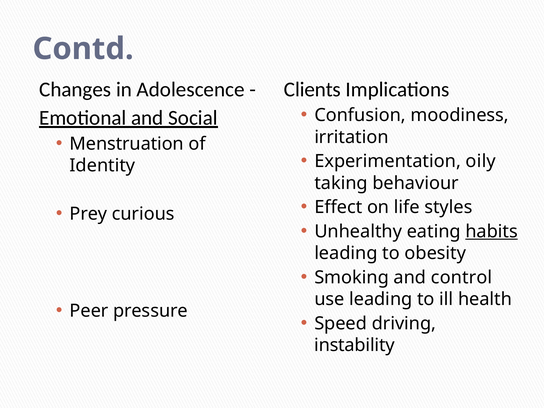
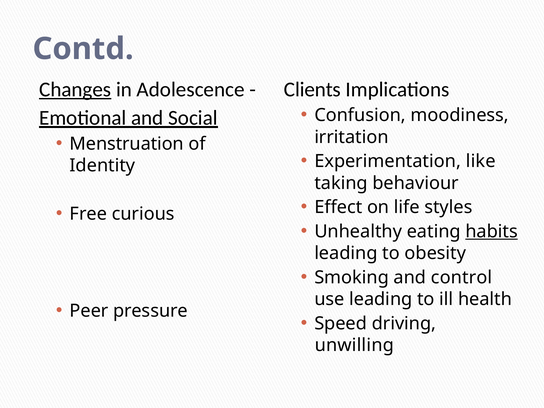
Changes underline: none -> present
oily: oily -> like
Prey: Prey -> Free
instability: instability -> unwilling
